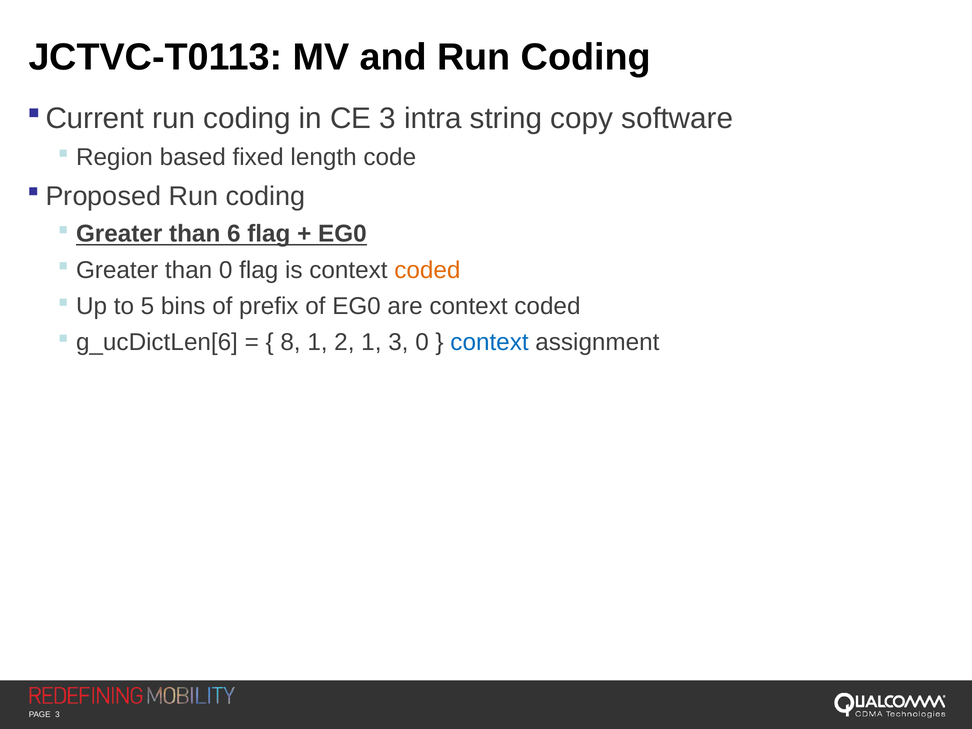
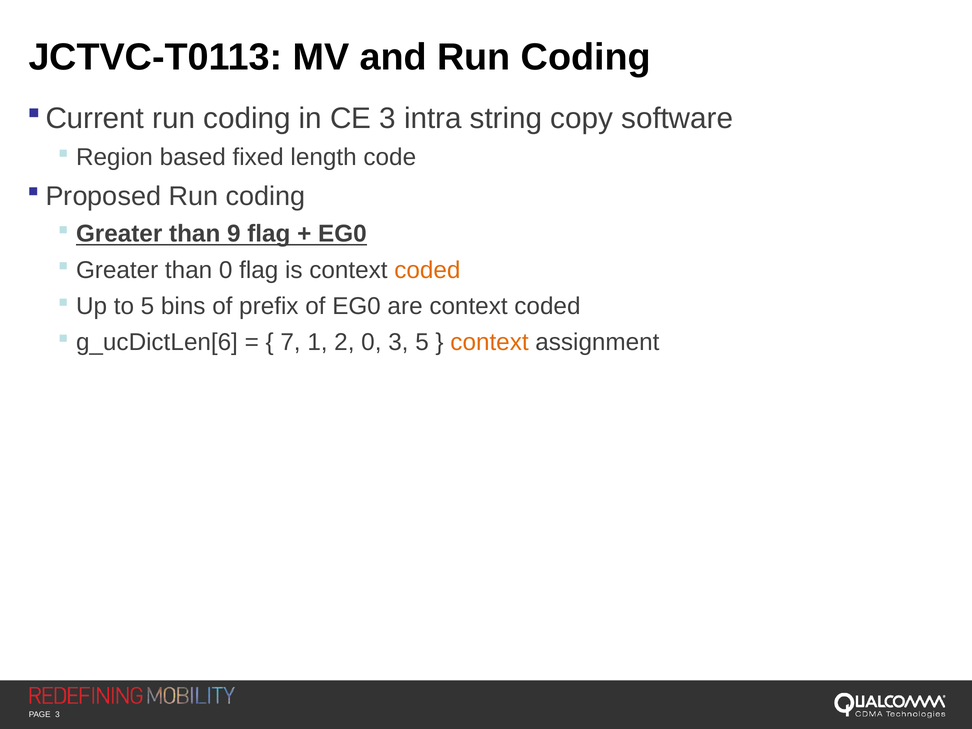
6: 6 -> 9
8: 8 -> 7
2 1: 1 -> 0
3 0: 0 -> 5
context at (489, 342) colour: blue -> orange
